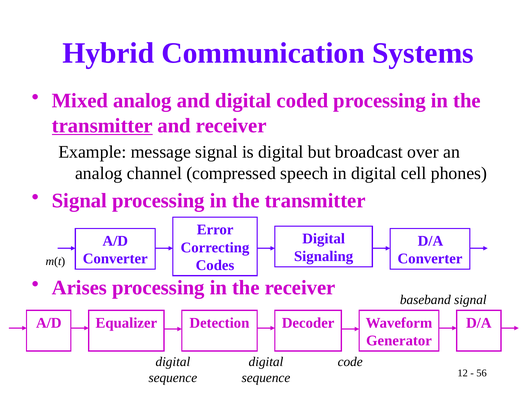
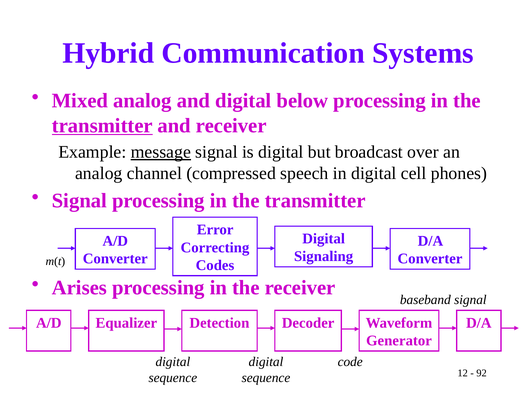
coded: coded -> below
message underline: none -> present
56: 56 -> 92
